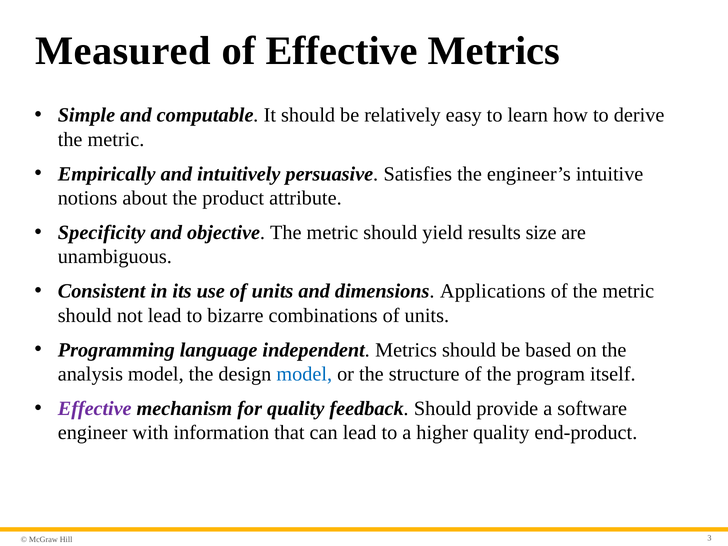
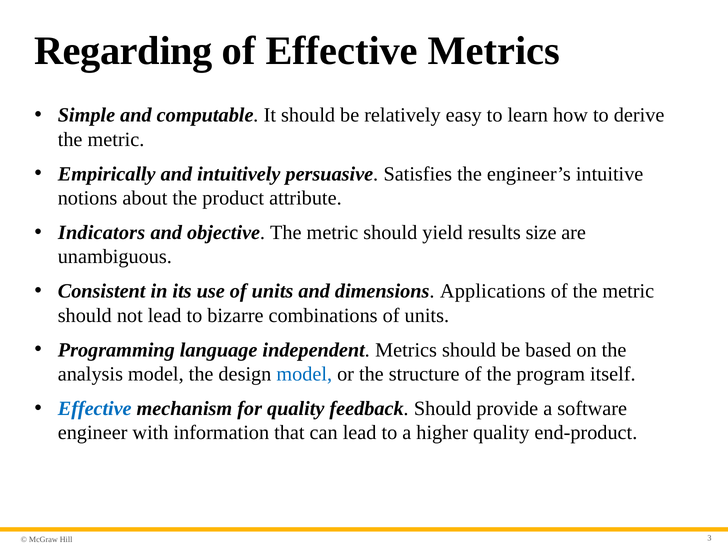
Measured: Measured -> Regarding
Specificity: Specificity -> Indicators
Effective at (95, 409) colour: purple -> blue
